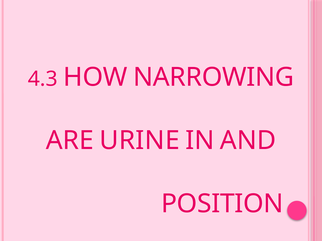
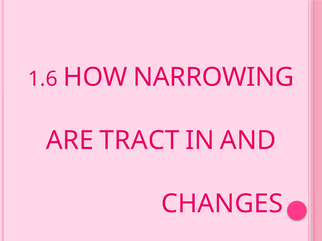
4.3: 4.3 -> 1.6
URINE: URINE -> TRACT
POSITION: POSITION -> CHANGES
